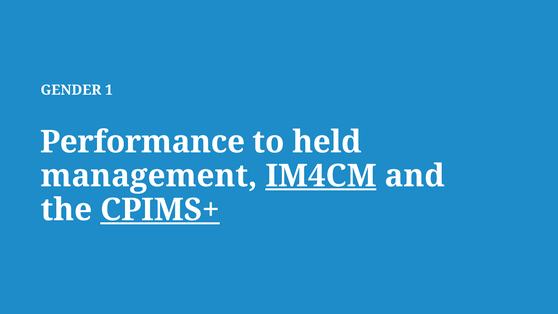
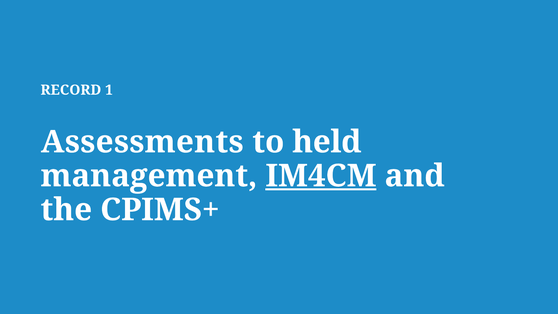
GENDER: GENDER -> RECORD
Performance: Performance -> Assessments
CPIMS+ underline: present -> none
